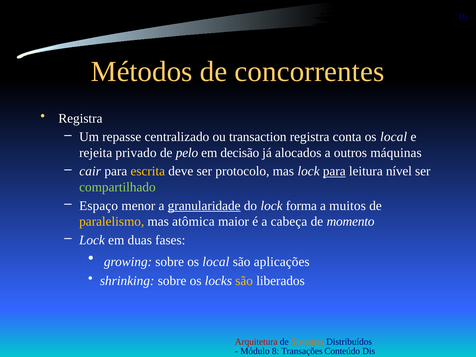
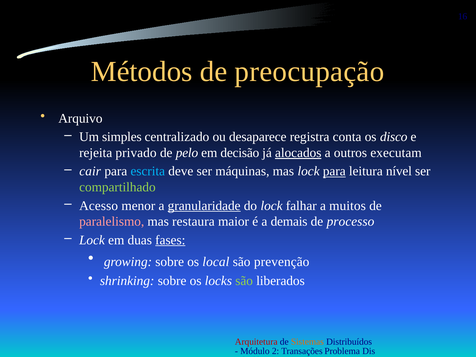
concorrentes: concorrentes -> preocupação
Registra at (80, 118): Registra -> Arquivo
repasse: repasse -> simples
transaction: transaction -> desaparece
local at (394, 137): local -> disco
alocados underline: none -> present
máquinas: máquinas -> executam
escrita colour: yellow -> light blue
protocolo: protocolo -> máquinas
Espaço: Espaço -> Acesso
forma: forma -> falhar
paralelismo colour: yellow -> pink
atômica: atômica -> restaura
cabeça: cabeça -> demais
momento: momento -> processo
fases underline: none -> present
aplicações: aplicações -> prevenção
são at (244, 281) colour: yellow -> light green
8: 8 -> 2
Conteúdo: Conteúdo -> Problema
